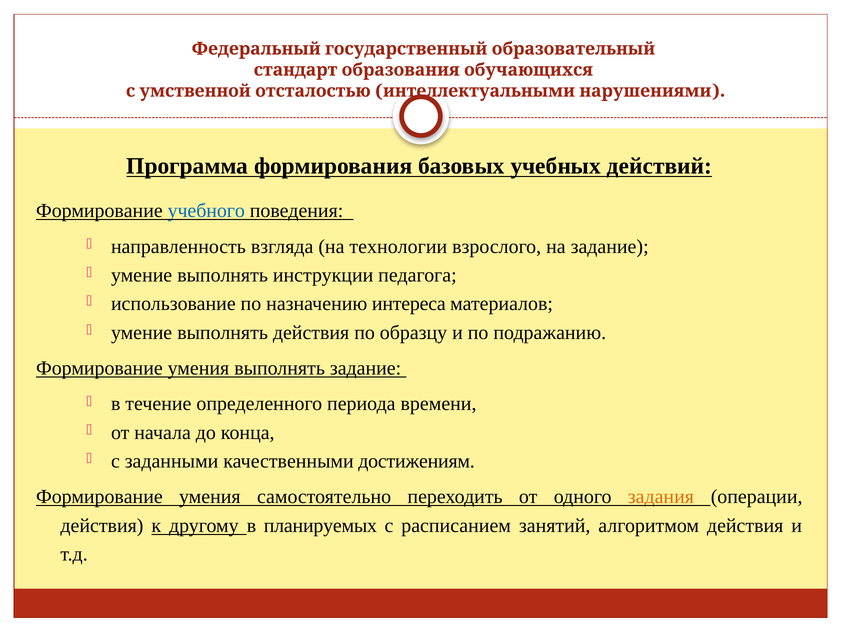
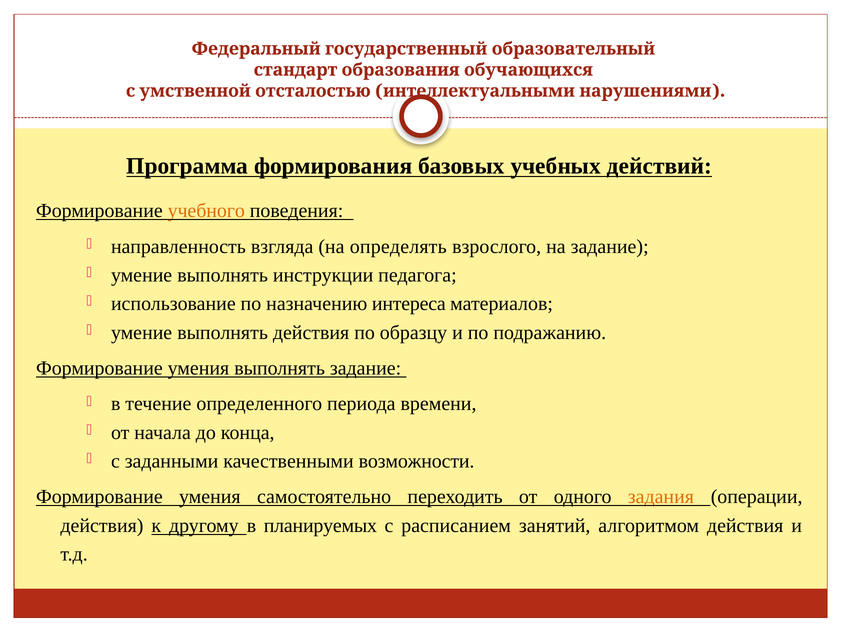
учебного colour: blue -> orange
технологии: технологии -> определять
достижениям: достижениям -> возможности
